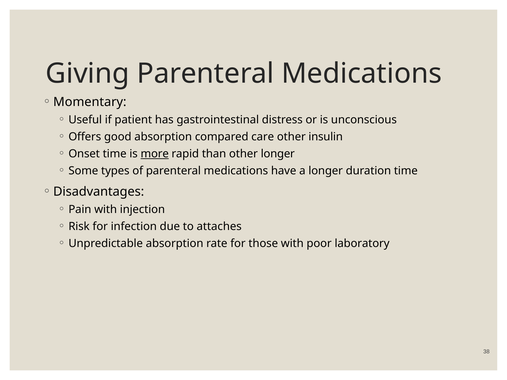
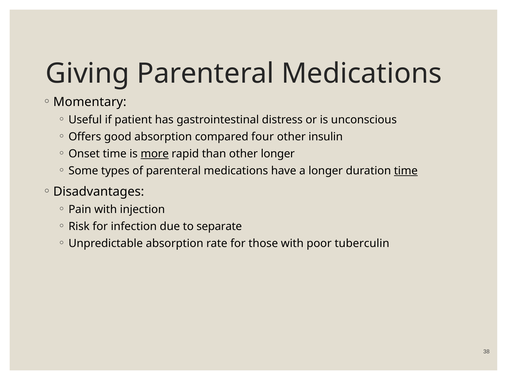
care: care -> four
time at (406, 171) underline: none -> present
attaches: attaches -> separate
laboratory: laboratory -> tuberculin
